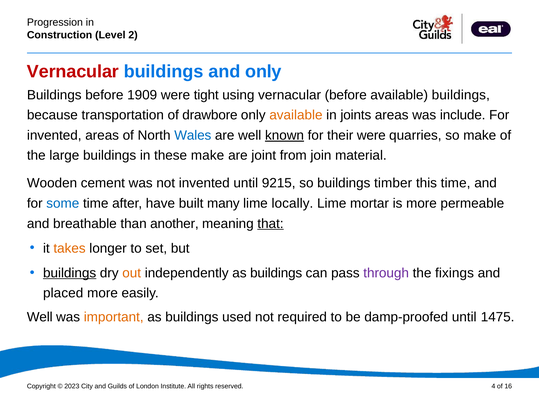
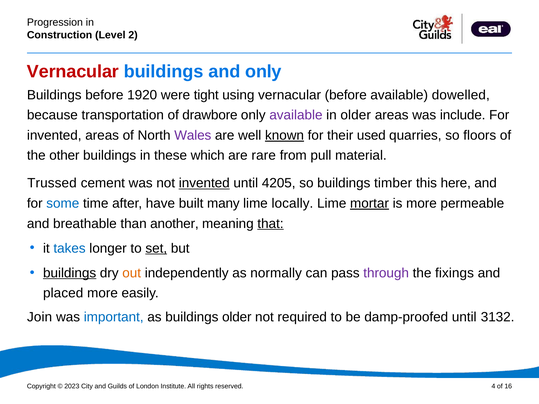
1909: 1909 -> 1920
available buildings: buildings -> dowelled
available at (296, 115) colour: orange -> purple
in joints: joints -> older
Wales colour: blue -> purple
their were: were -> used
so make: make -> floors
large: large -> other
these make: make -> which
joint: joint -> rare
join: join -> pull
Wooden: Wooden -> Trussed
invented at (204, 183) underline: none -> present
9215: 9215 -> 4205
this time: time -> here
mortar underline: none -> present
takes colour: orange -> blue
set underline: none -> present
independently as buildings: buildings -> normally
Well at (40, 317): Well -> Join
important colour: orange -> blue
buildings used: used -> older
1475: 1475 -> 3132
